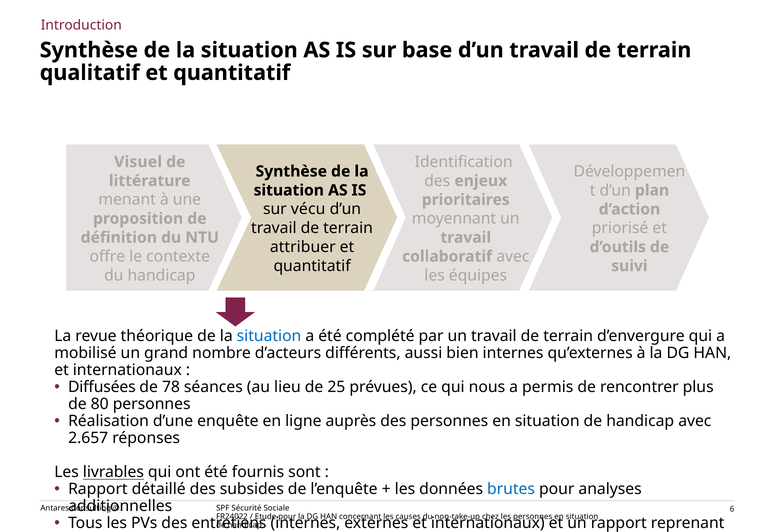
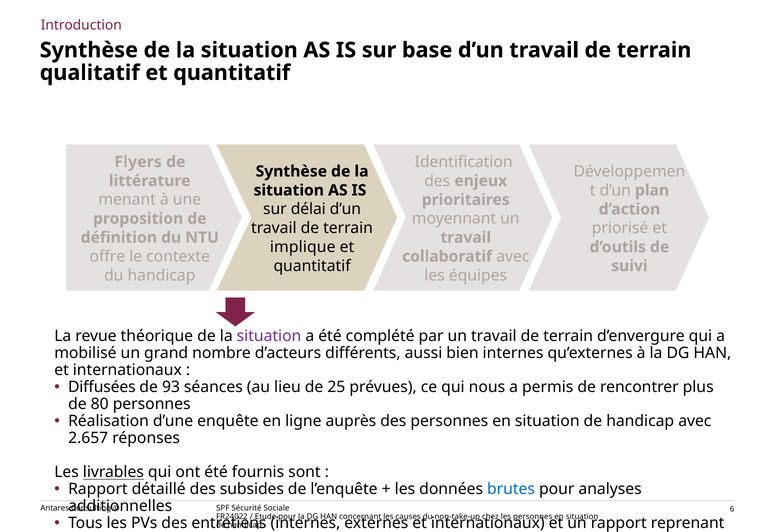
Visuel: Visuel -> Flyers
vécu: vécu -> délai
attribuer: attribuer -> implique
situation at (269, 336) colour: blue -> purple
78: 78 -> 93
